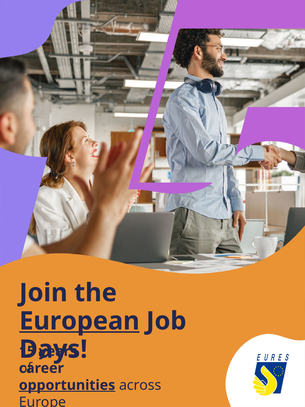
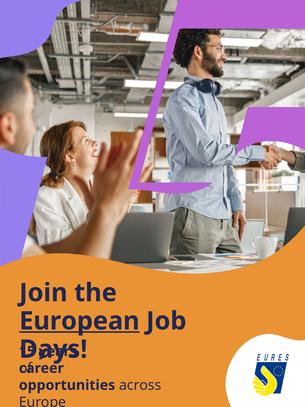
opportunities underline: present -> none
